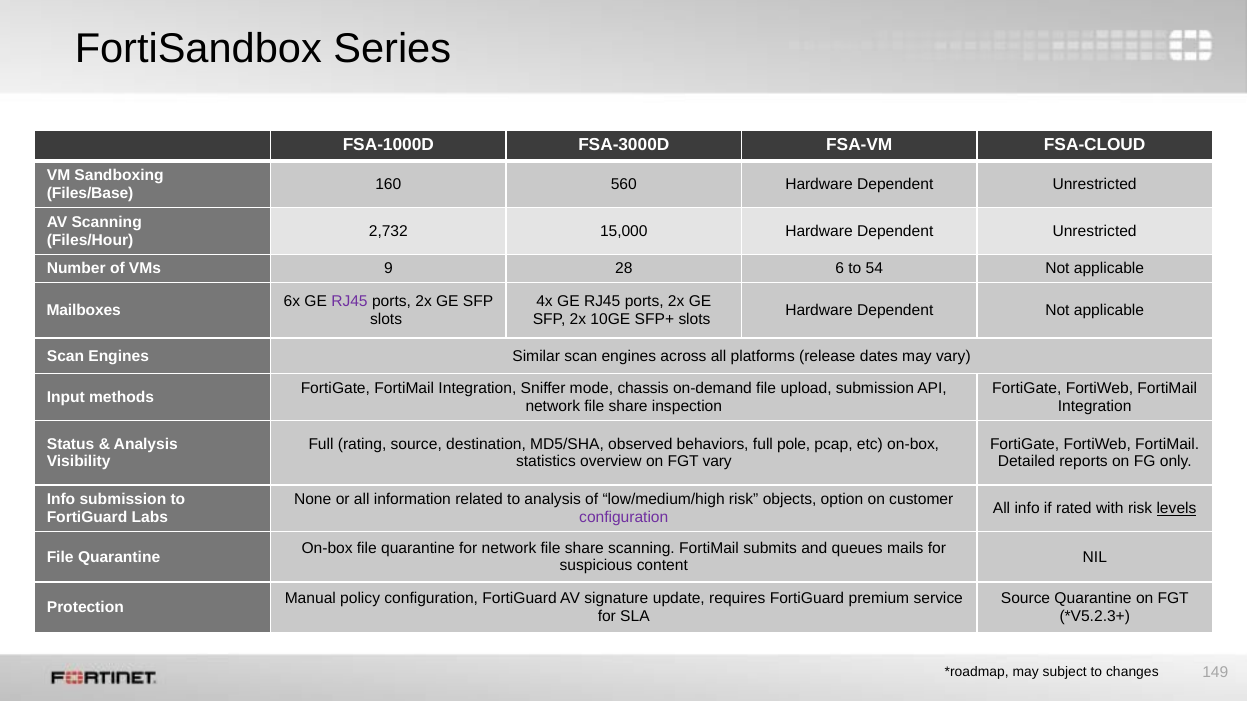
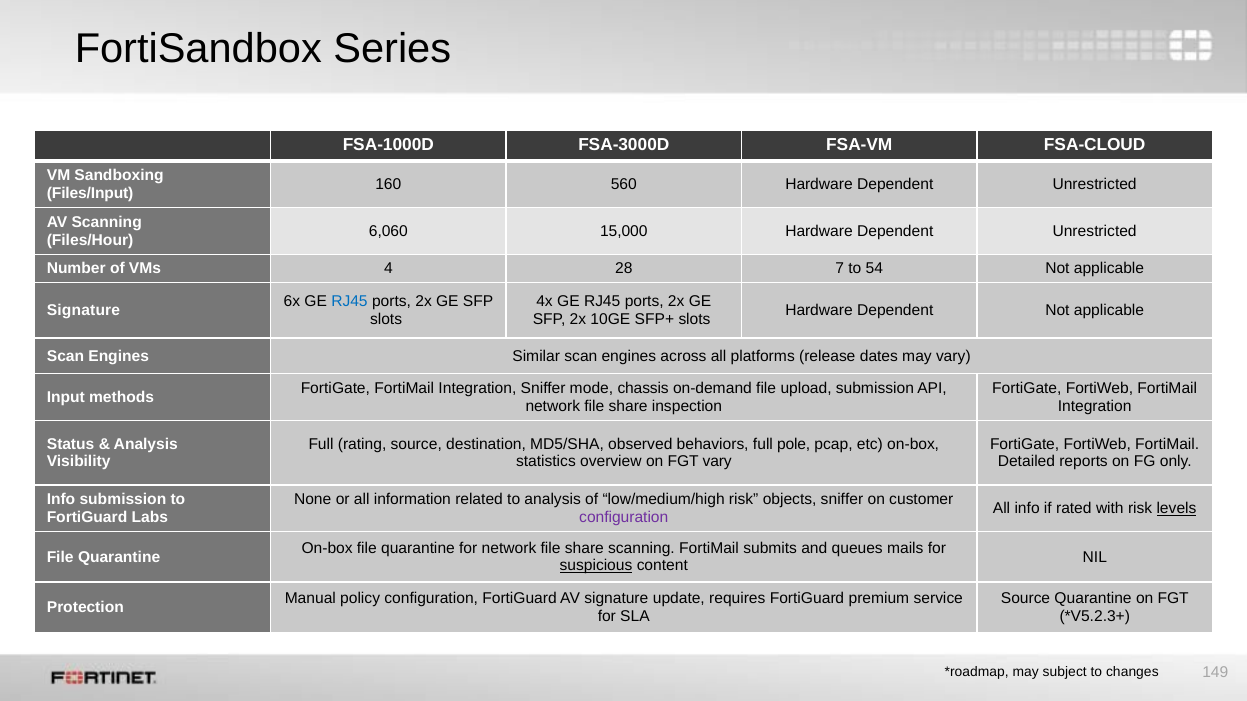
Files/Base: Files/Base -> Files/Input
2,732: 2,732 -> 6,060
9: 9 -> 4
6: 6 -> 7
RJ45 at (349, 302) colour: purple -> blue
Mailboxes at (84, 311): Mailboxes -> Signature
objects option: option -> sniffer
suspicious underline: none -> present
